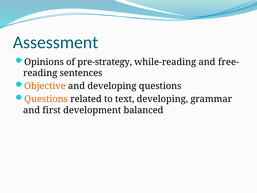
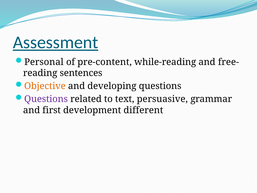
Assessment underline: none -> present
Opinions: Opinions -> Personal
pre-strategy: pre-strategy -> pre-content
Questions at (46, 99) colour: orange -> purple
text developing: developing -> persuasive
balanced: balanced -> different
